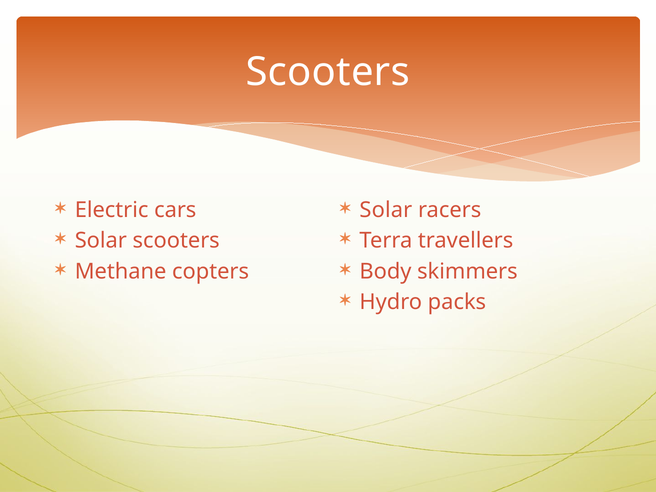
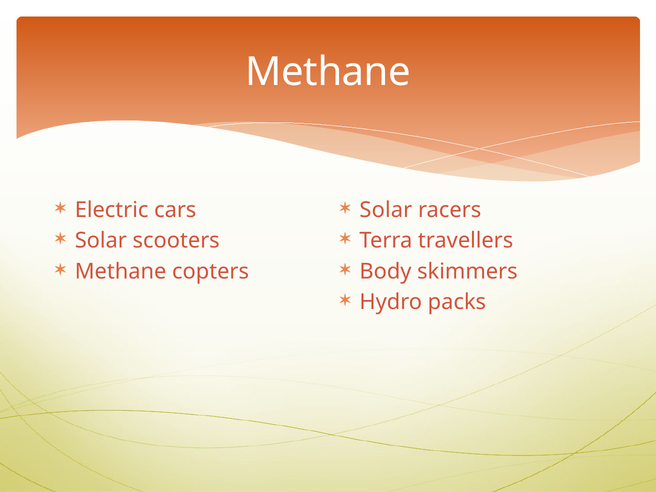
Scooters at (328, 72): Scooters -> Methane
